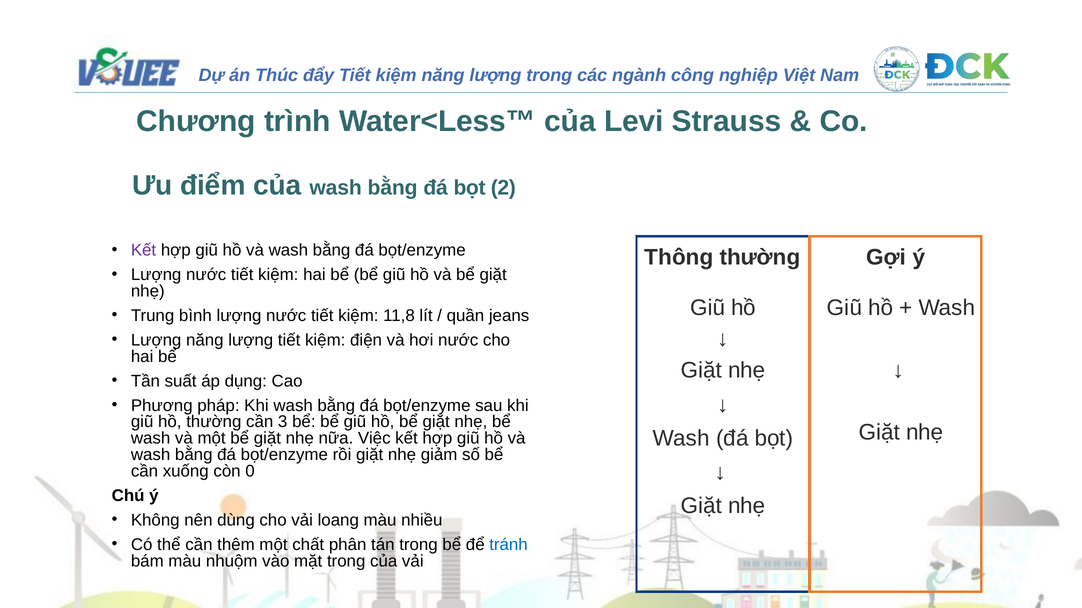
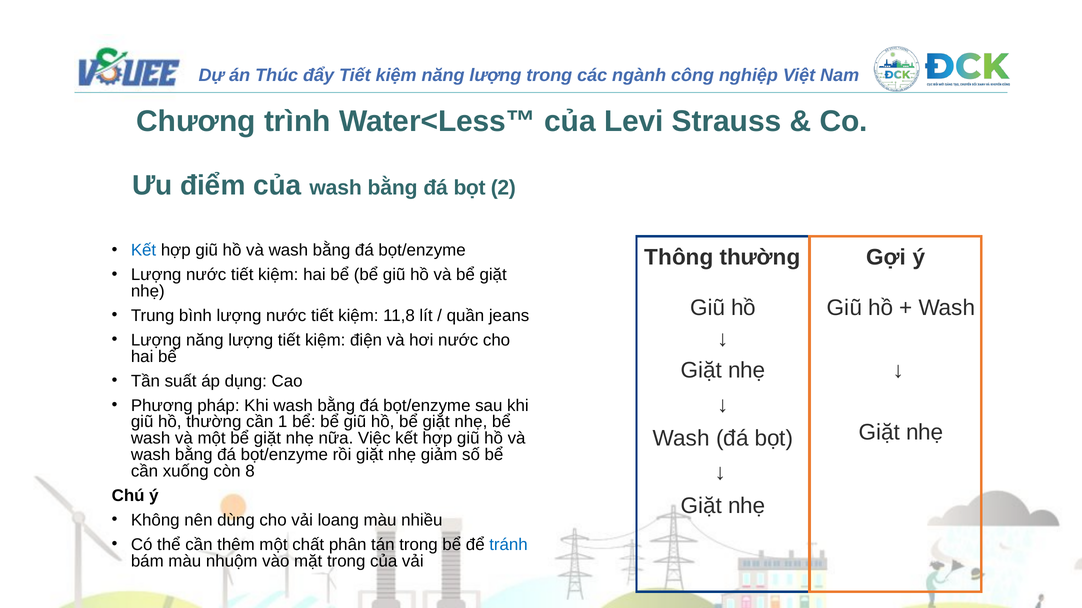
Kết at (144, 251) colour: purple -> blue
3: 3 -> 1
0: 0 -> 8
